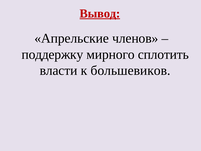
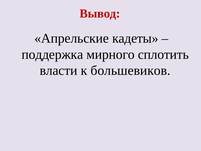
Вывод underline: present -> none
членов: членов -> кадеты
поддержку: поддержку -> поддержка
